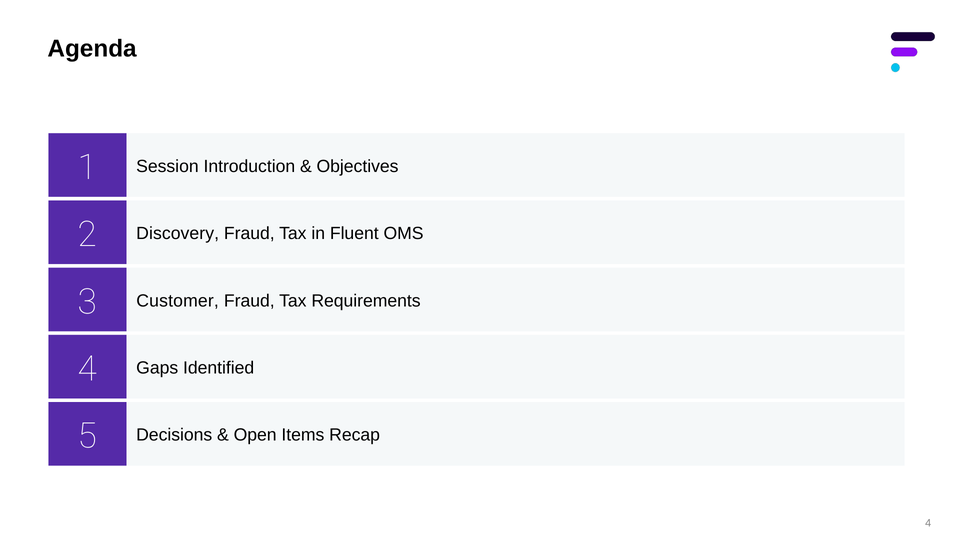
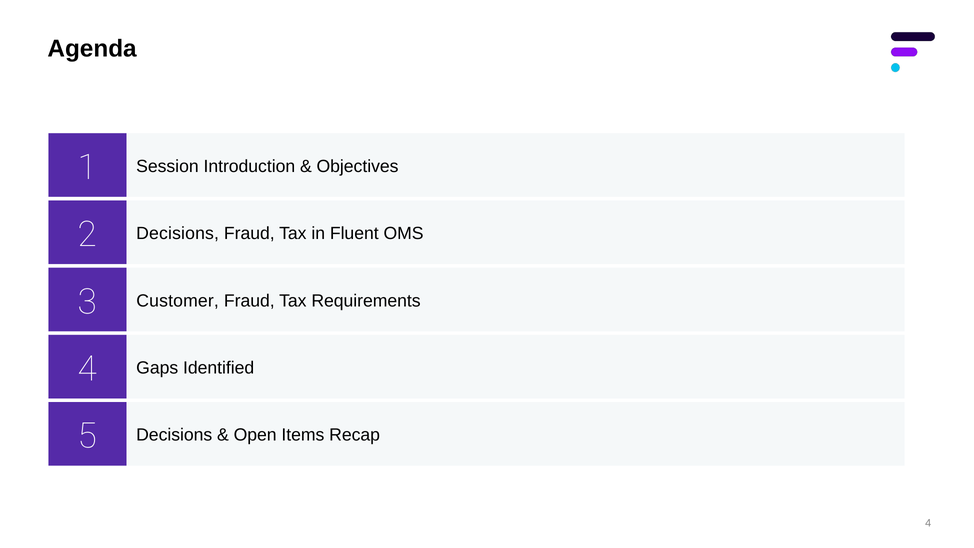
Discovery at (178, 233): Discovery -> Decisions
